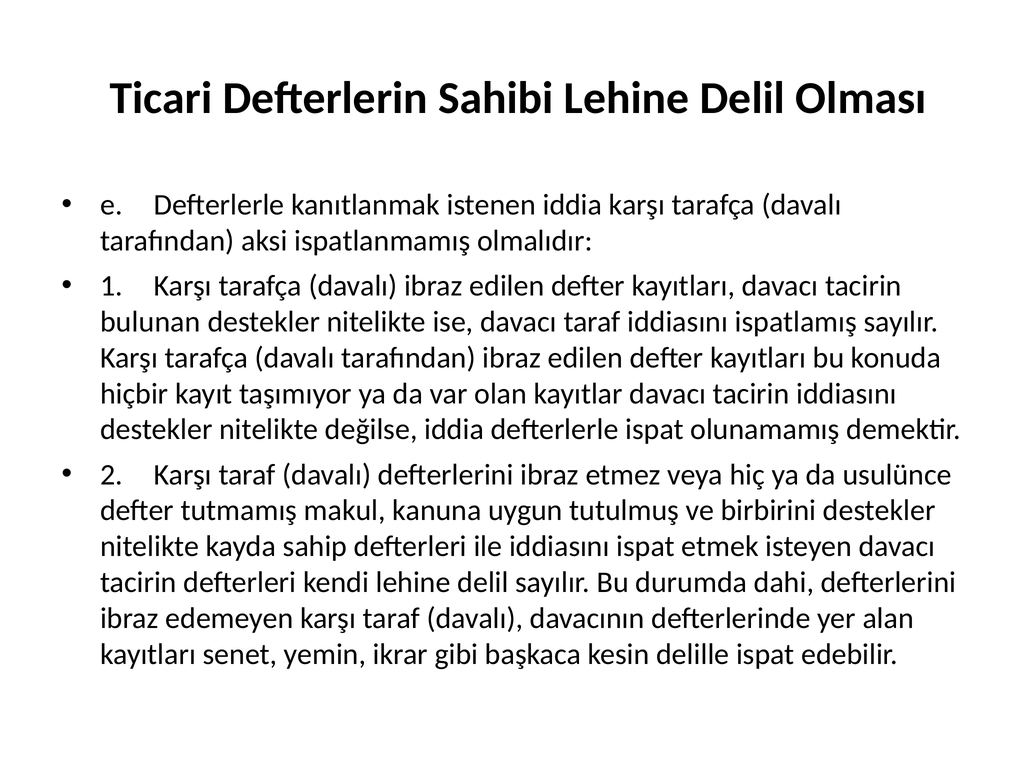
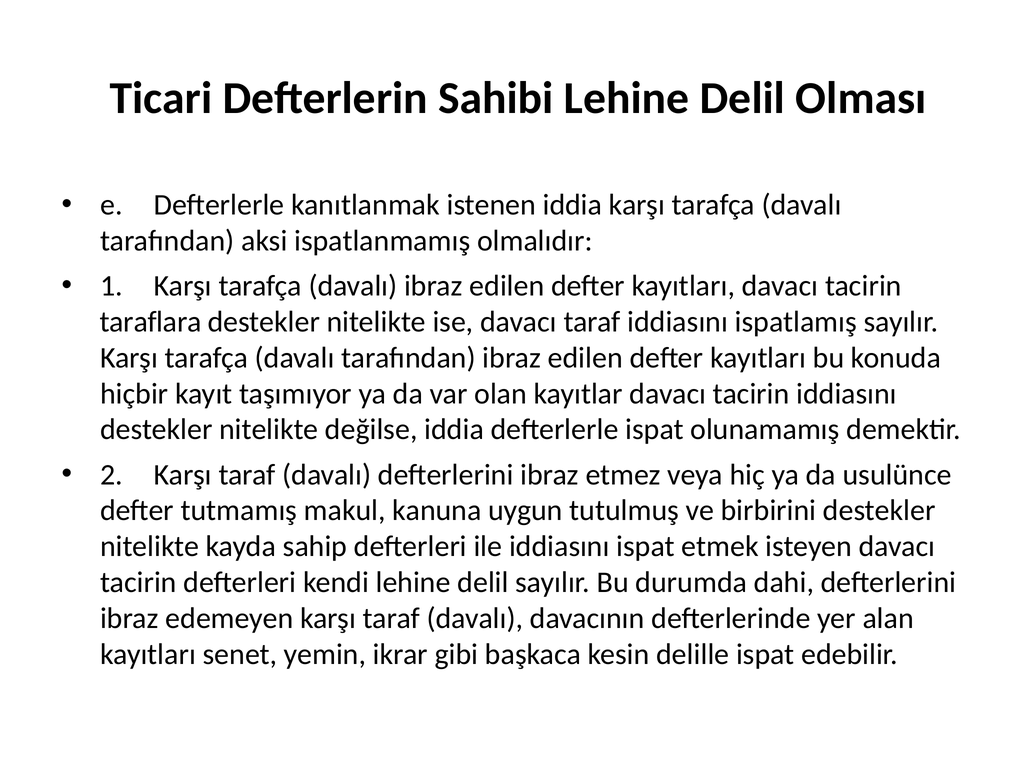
bulunan: bulunan -> taraflara
